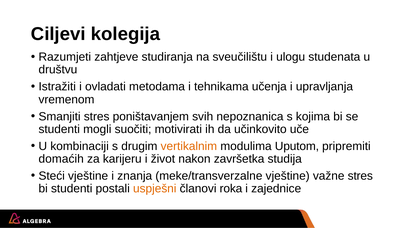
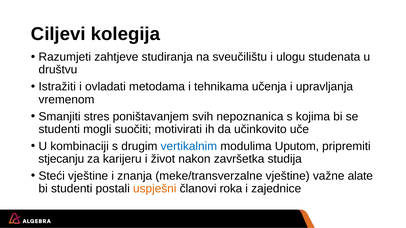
vertikalnim colour: orange -> blue
domaćih: domaćih -> stjecanju
važne stres: stres -> alate
